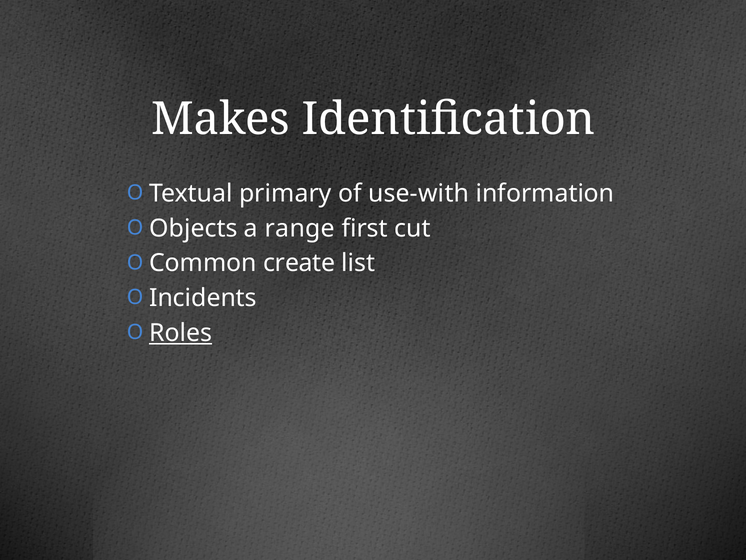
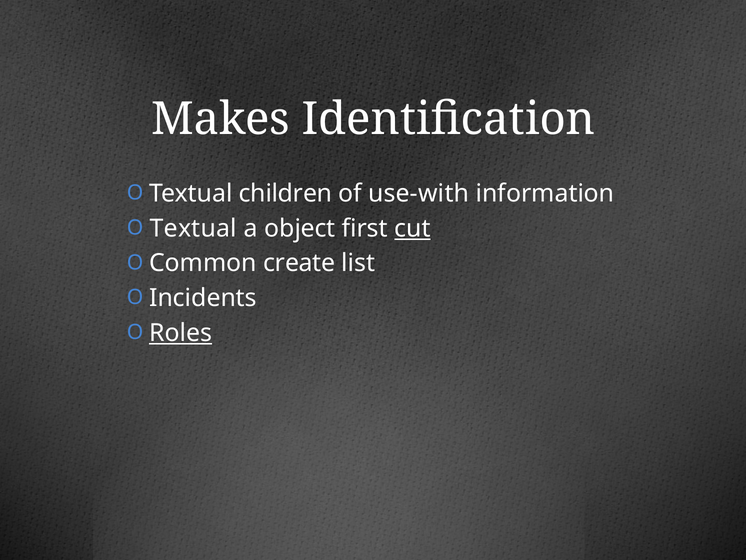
primary: primary -> children
Objects at (193, 228): Objects -> Textual
range: range -> object
cut underline: none -> present
